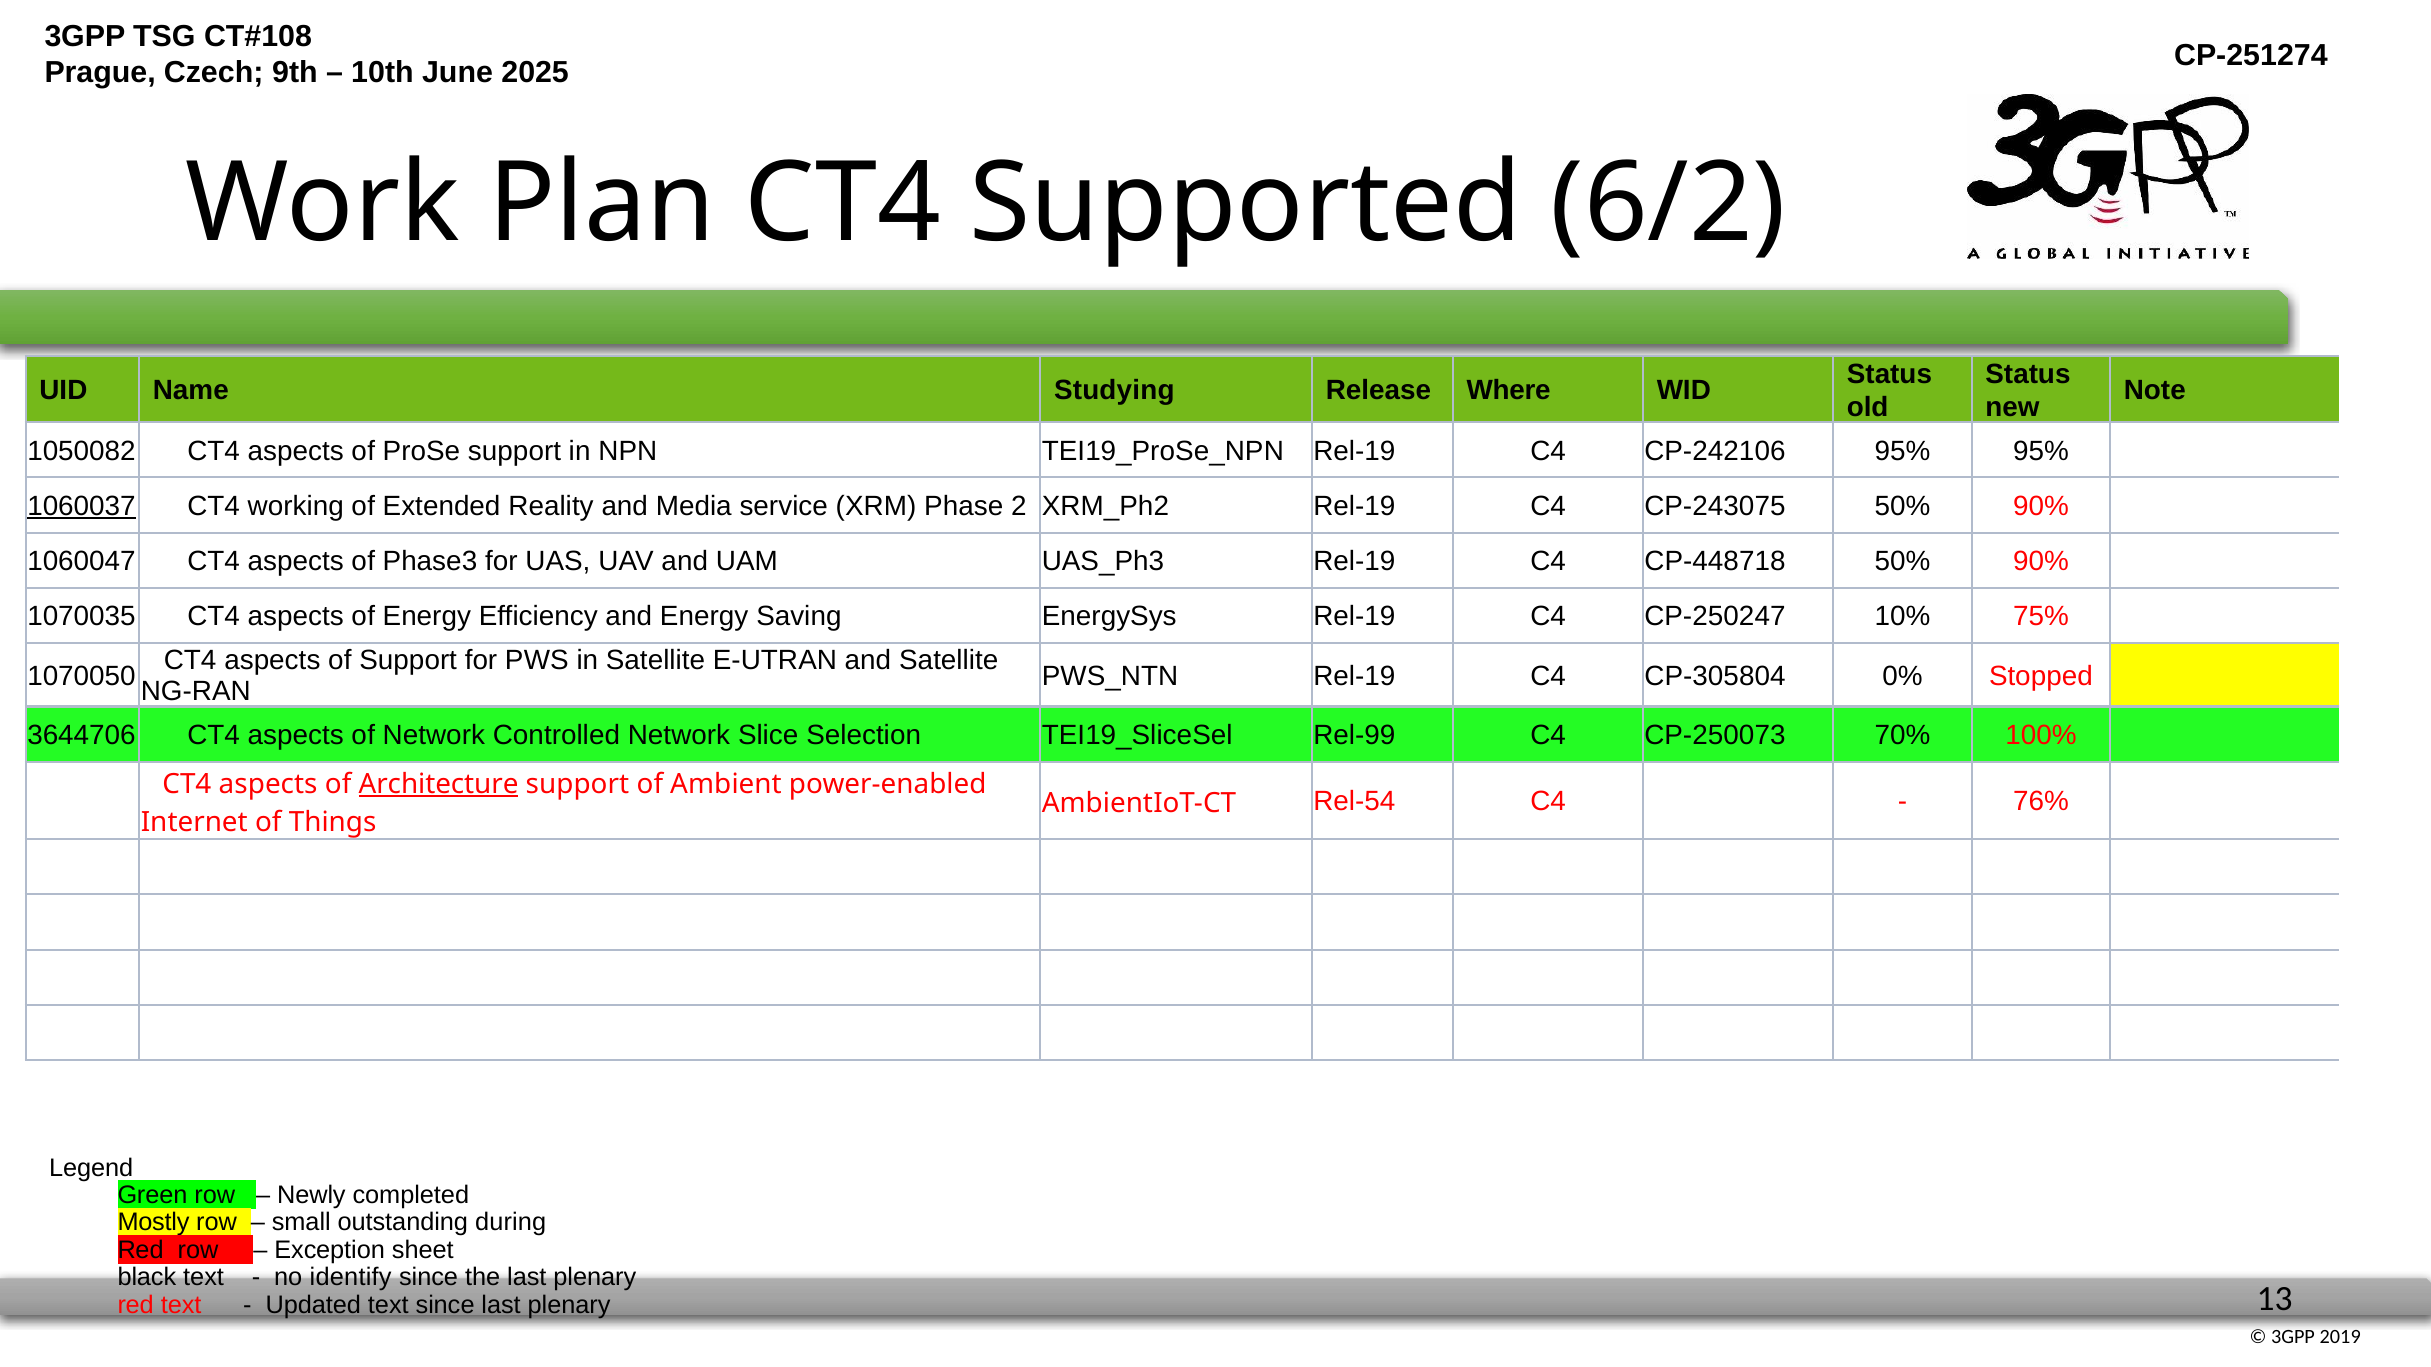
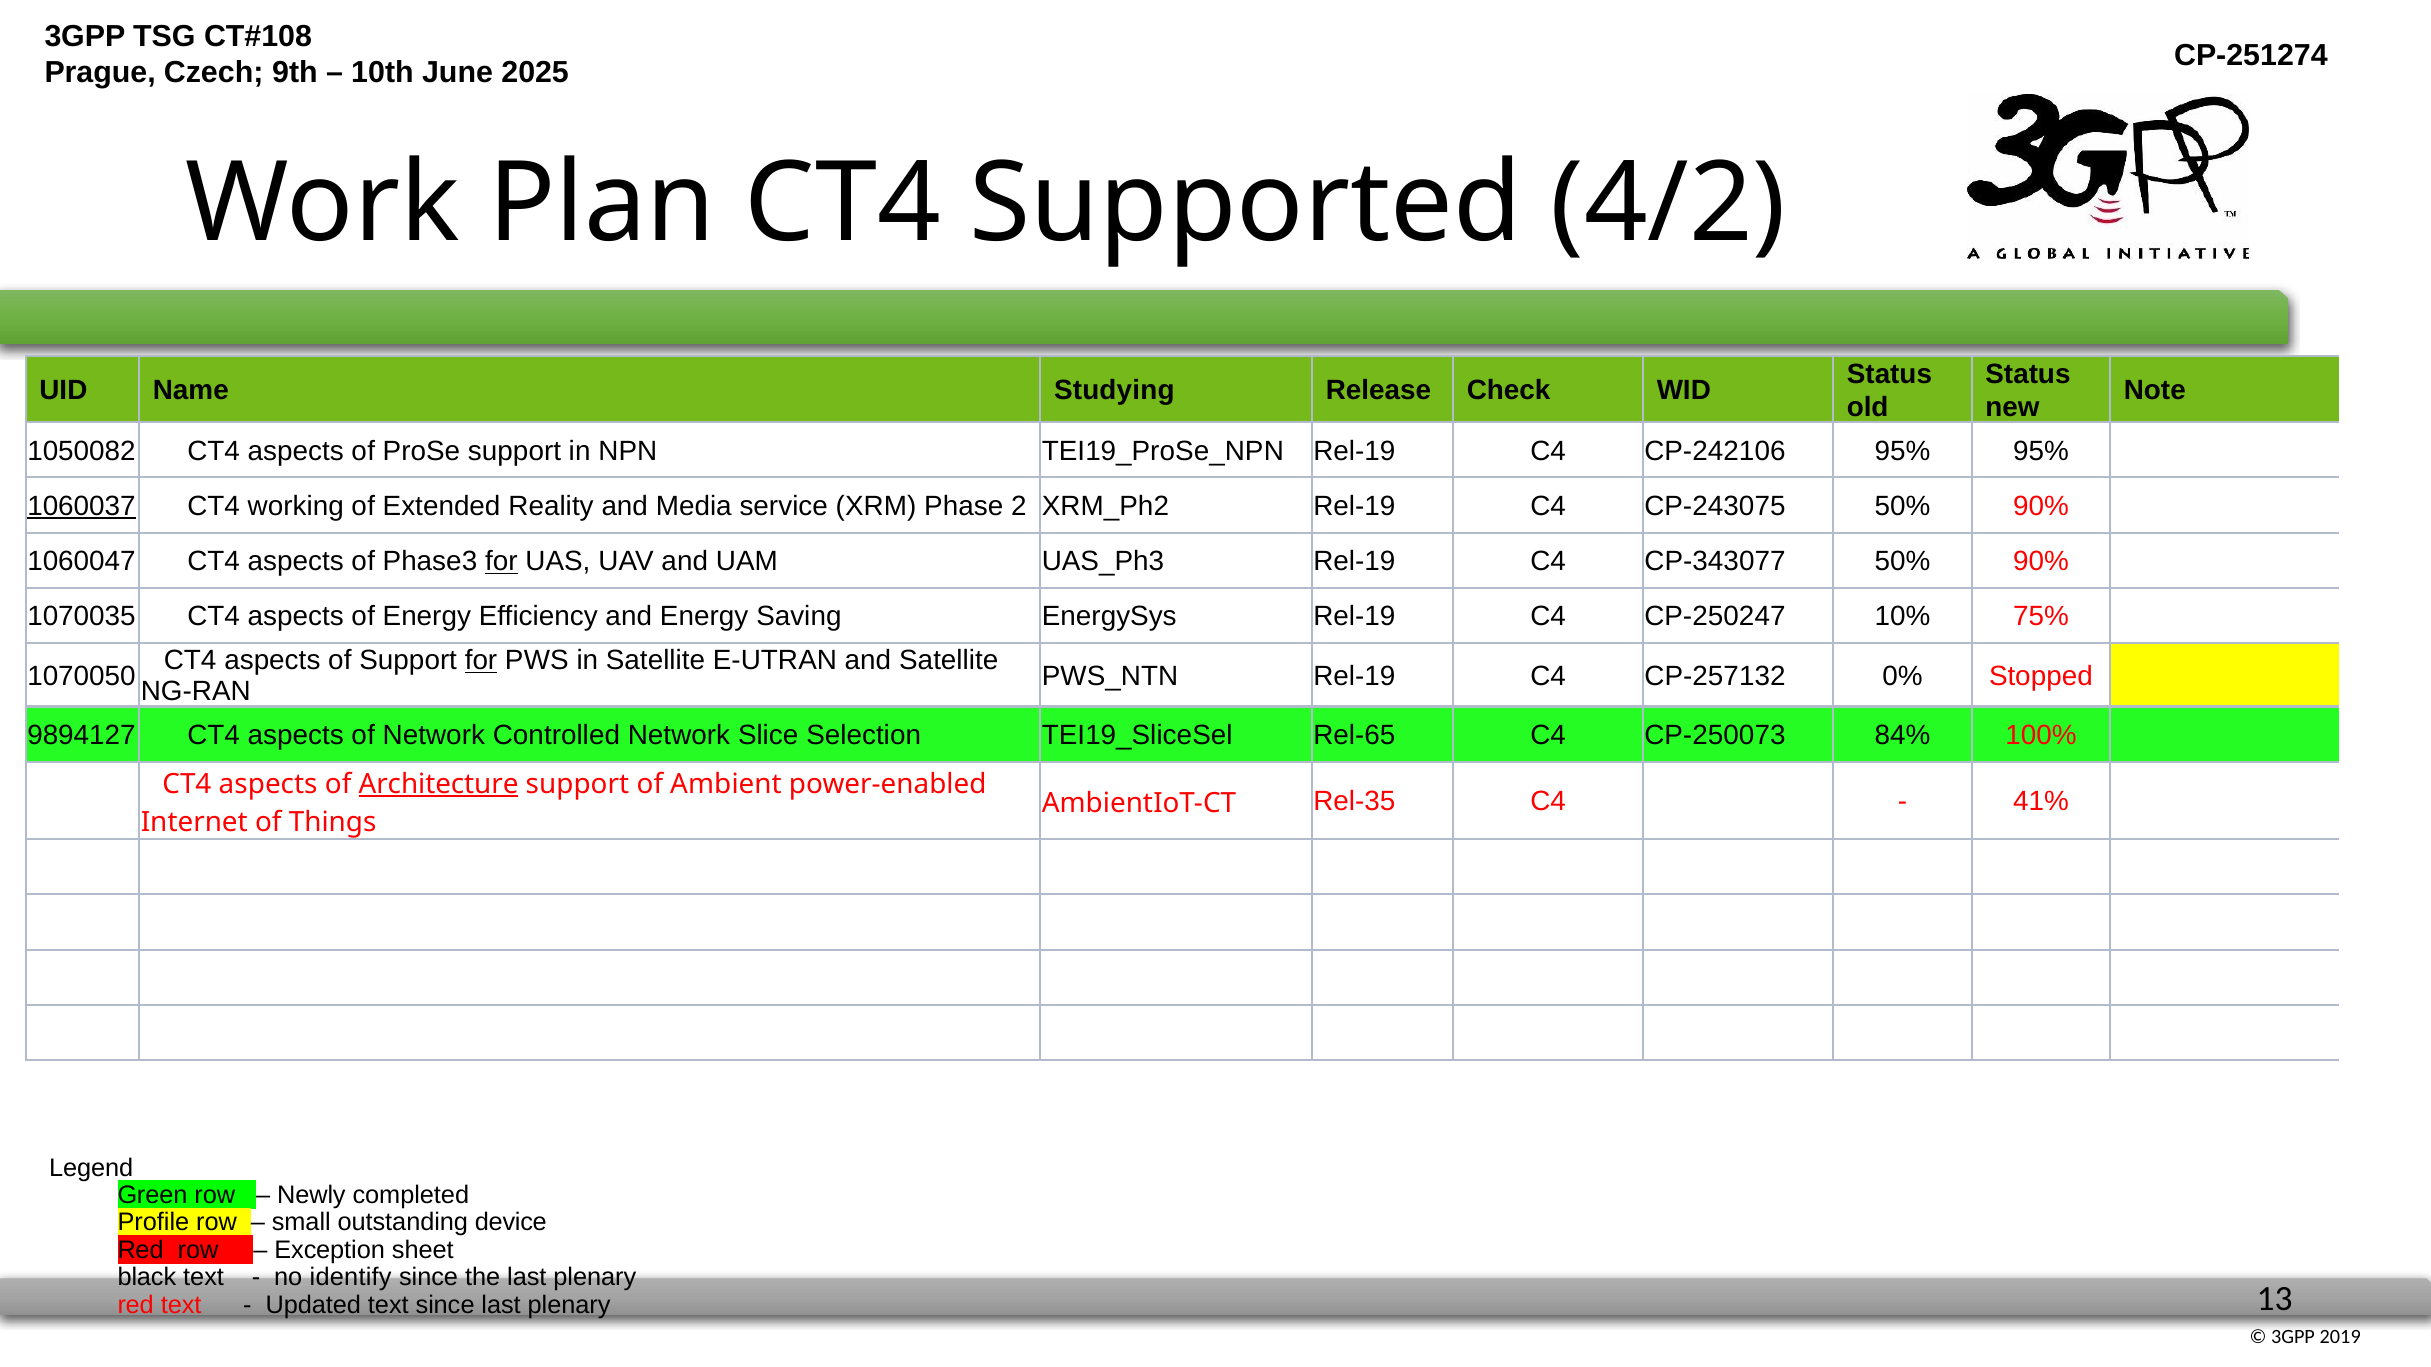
6/2: 6/2 -> 4/2
Where: Where -> Check
for at (501, 562) underline: none -> present
CP-448718: CP-448718 -> CP-343077
for at (481, 661) underline: none -> present
CP-305804: CP-305804 -> CP-257132
3644706: 3644706 -> 9894127
Rel-99: Rel-99 -> Rel-65
70%: 70% -> 84%
Rel-54: Rel-54 -> Rel-35
76%: 76% -> 41%
Mostly: Mostly -> Profile
during: during -> device
